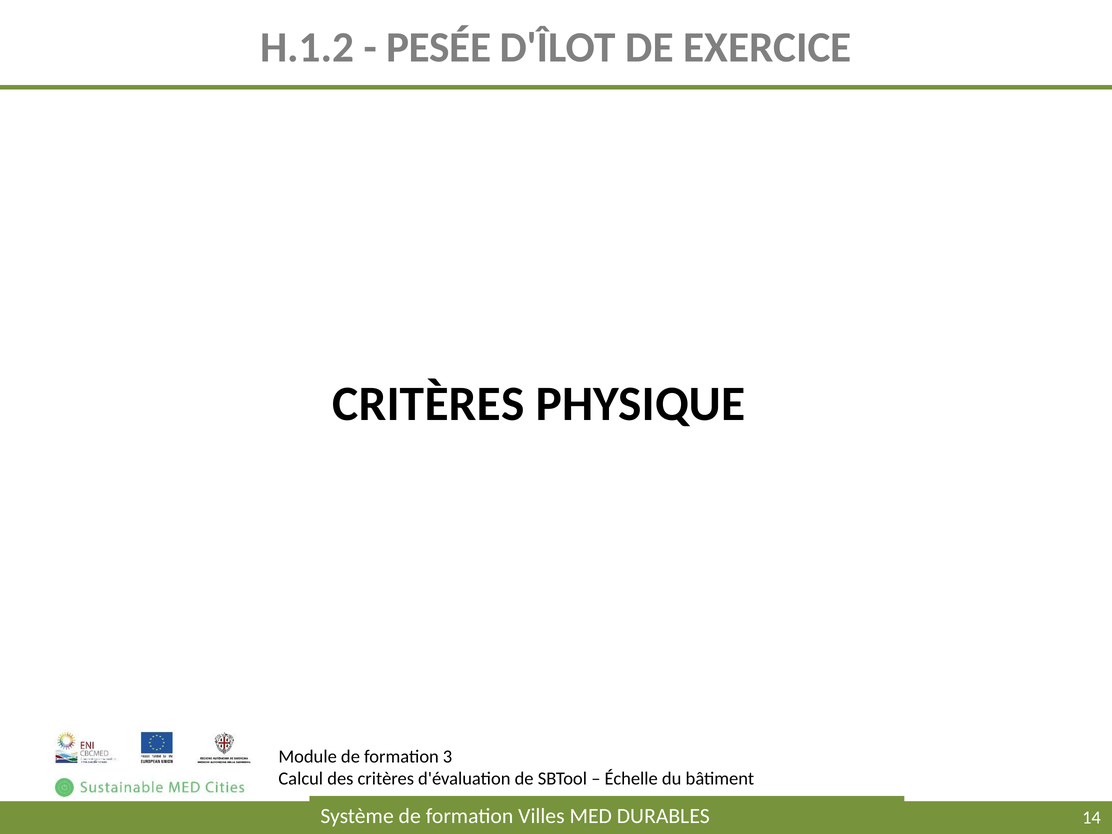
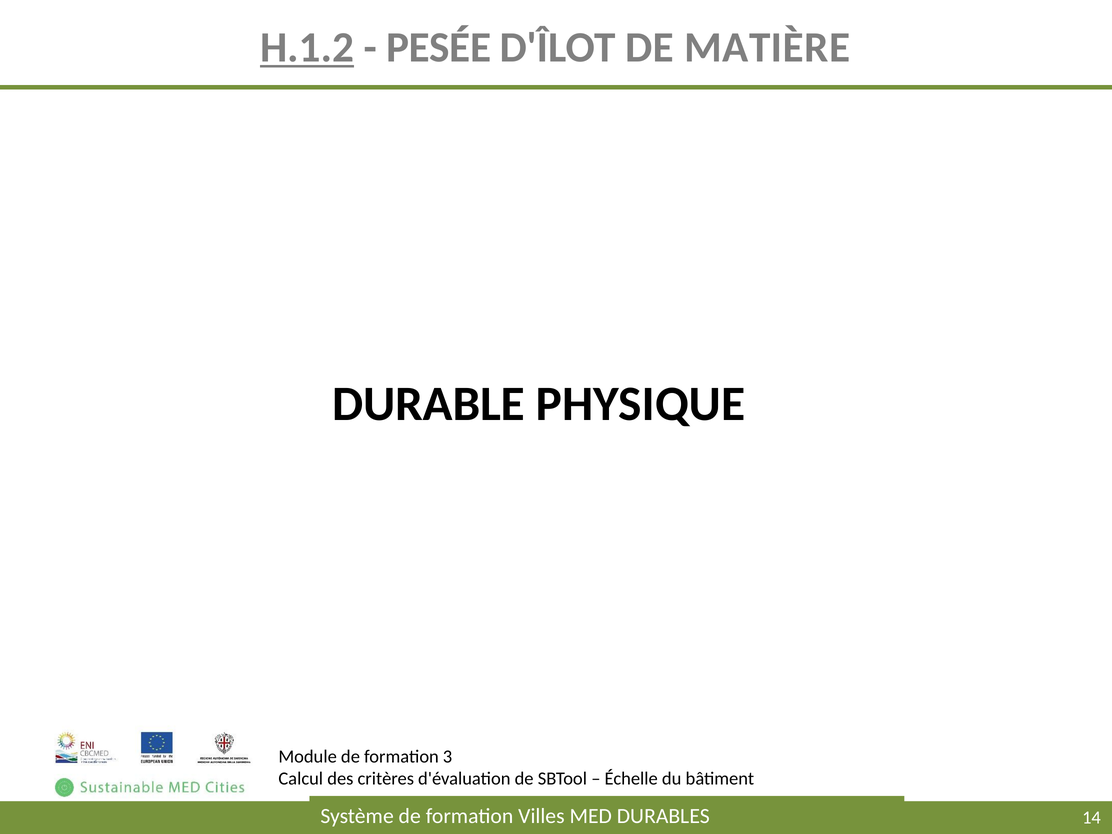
H.1.2 underline: none -> present
EXERCICE: EXERCICE -> MATIÈRE
CRITÈRES at (428, 404): CRITÈRES -> DURABLE
